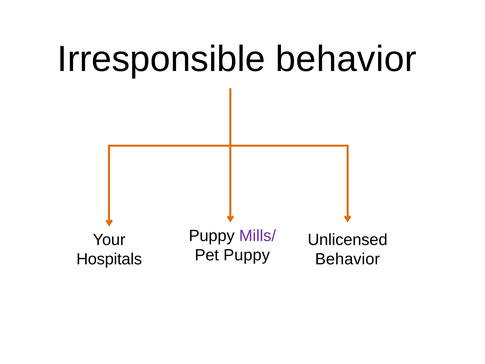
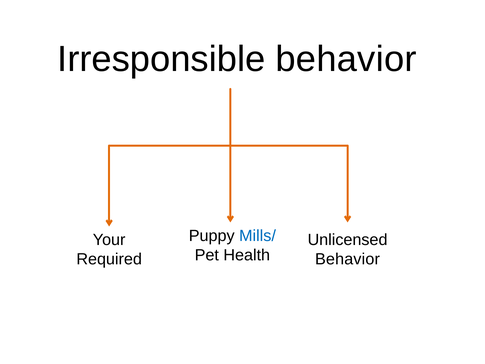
Mills/ colour: purple -> blue
Pet Puppy: Puppy -> Health
Hospitals: Hospitals -> Required
